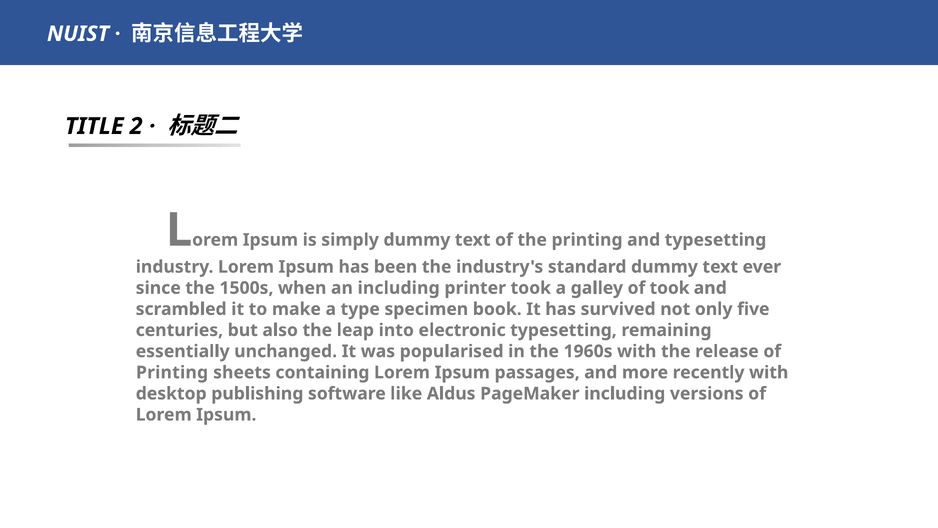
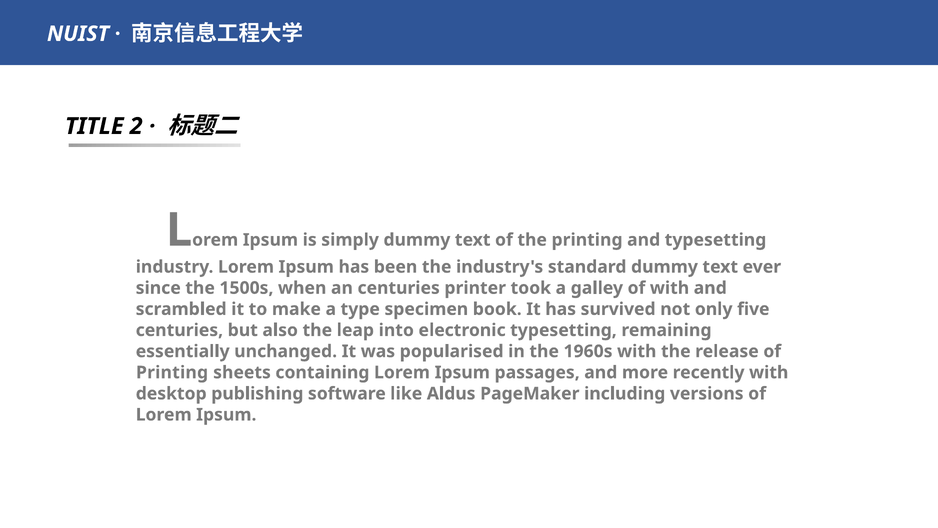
an including: including -> centuries
of took: took -> with
